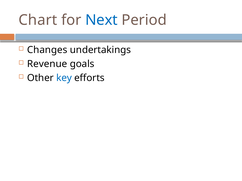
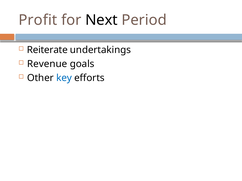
Chart: Chart -> Profit
Next colour: blue -> black
Changes: Changes -> Reiterate
